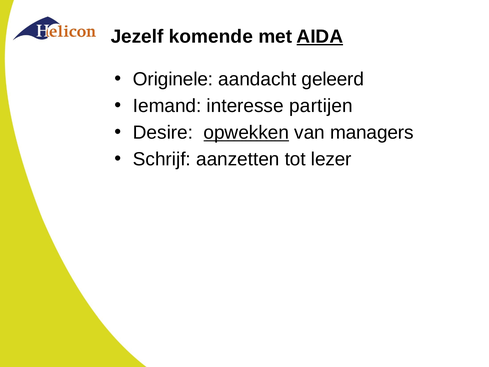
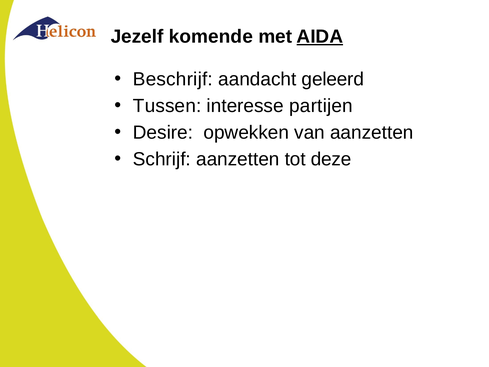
Originele: Originele -> Beschrijf
Iemand: Iemand -> Tussen
opwekken underline: present -> none
van managers: managers -> aanzetten
lezer: lezer -> deze
